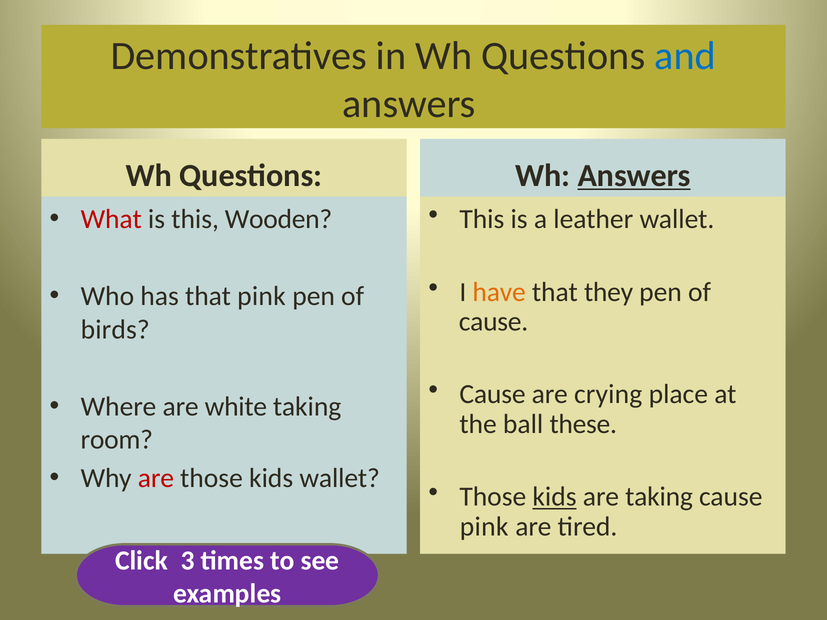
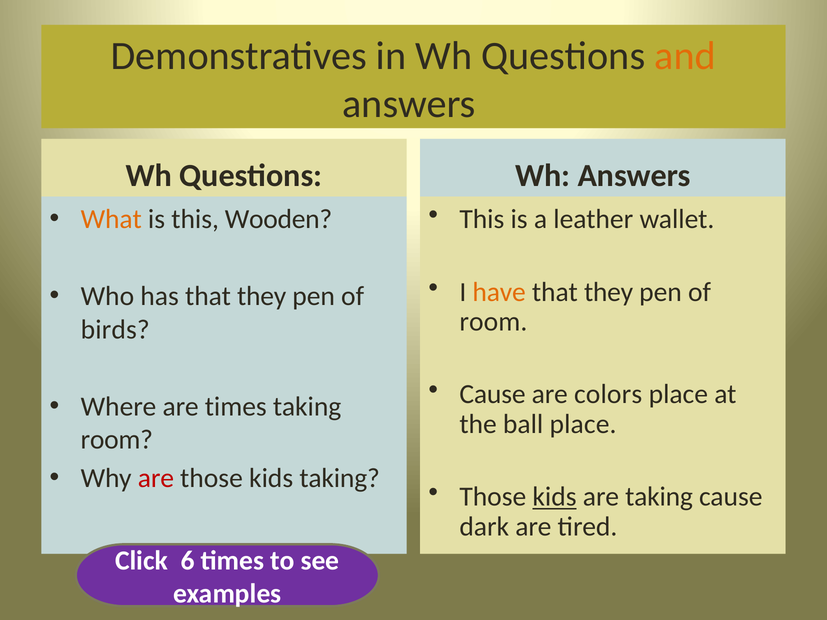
and colour: blue -> orange
Answers at (634, 175) underline: present -> none
What colour: red -> orange
has that pink: pink -> they
cause at (494, 322): cause -> room
crying: crying -> colors
are white: white -> times
ball these: these -> place
kids wallet: wallet -> taking
pink at (484, 527): pink -> dark
3: 3 -> 6
